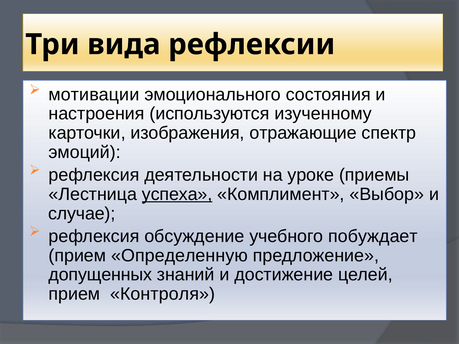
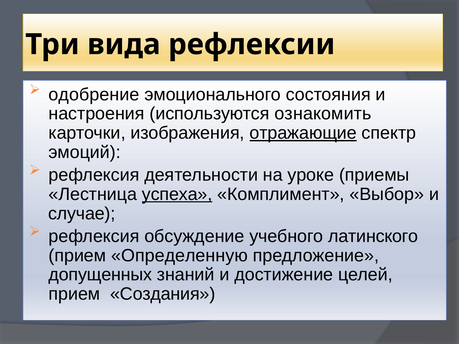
мотивации: мотивации -> одобрение
изученному: изученному -> ознакомить
отражающие underline: none -> present
побуждает: побуждает -> латинского
Контроля: Контроля -> Создания
